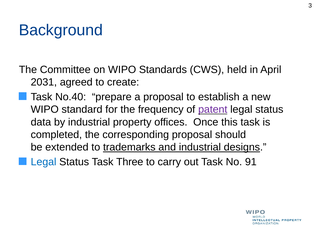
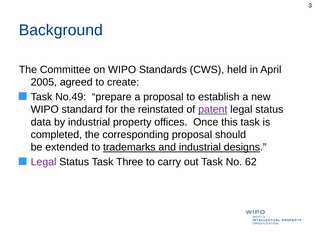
2031: 2031 -> 2005
No.40: No.40 -> No.49
frequency: frequency -> reinstated
Legal at (44, 162) colour: blue -> purple
91: 91 -> 62
